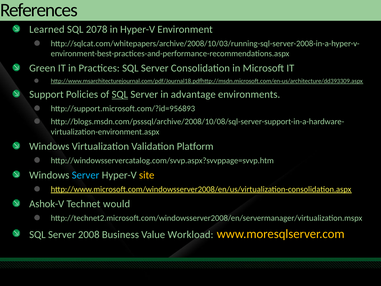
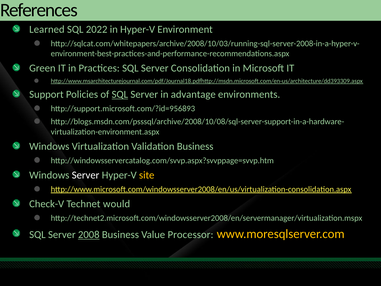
2078: 2078 -> 2022
Validation Platform: Platform -> Business
Server at (86, 175) colour: light blue -> white
Ashok-V: Ashok-V -> Check-V
2008 underline: none -> present
Workload: Workload -> Processor
